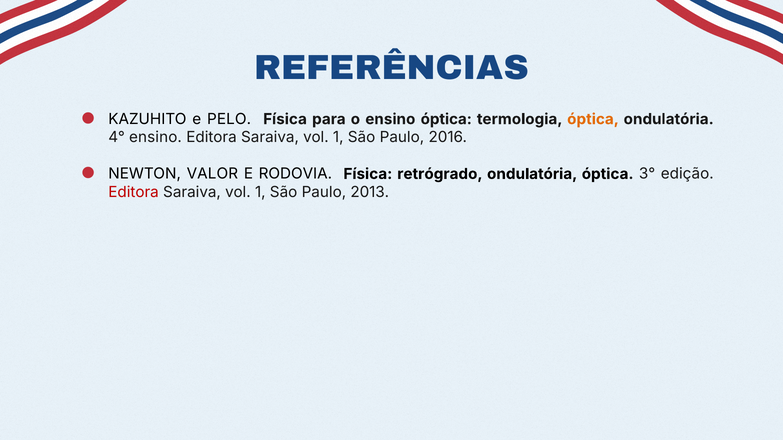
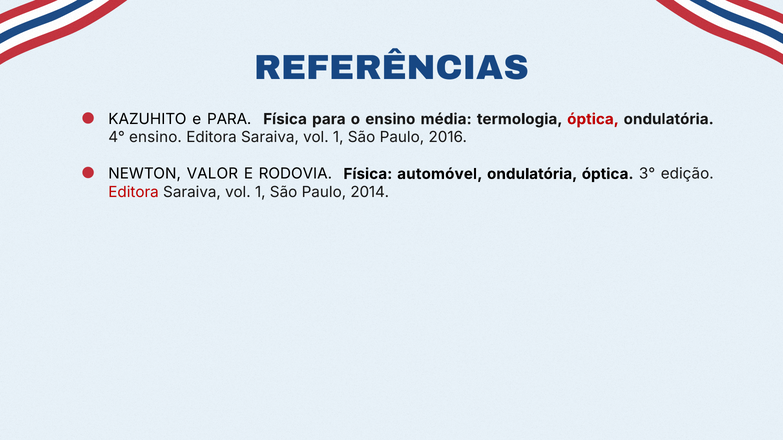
e PELO: PELO -> PARA
ensino óptica: óptica -> média
óptica at (593, 119) colour: orange -> red
retrógrado: retrógrado -> automóvel
2013: 2013 -> 2014
